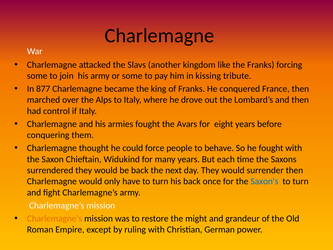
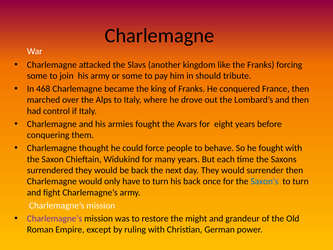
kissing: kissing -> should
877: 877 -> 468
Charlemagne’s at (55, 218) colour: orange -> purple
